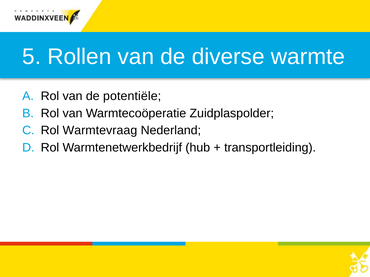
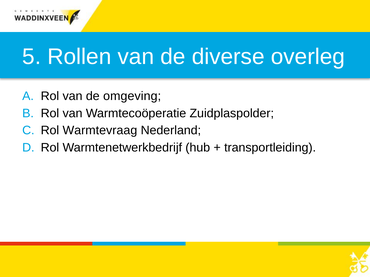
warmte: warmte -> overleg
potentiële: potentiële -> omgeving
